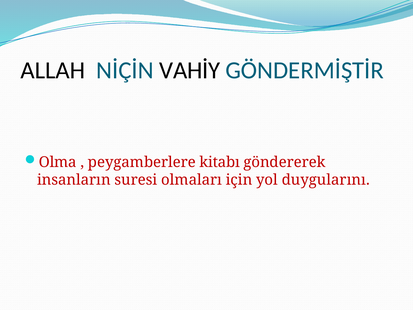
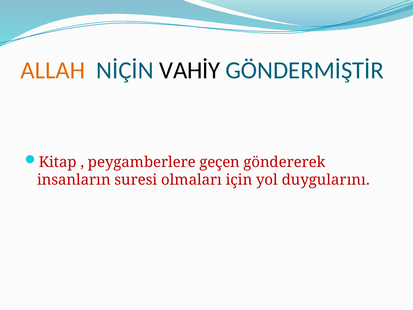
ALLAH colour: black -> orange
Olma: Olma -> Kitap
kitabı: kitabı -> geçen
